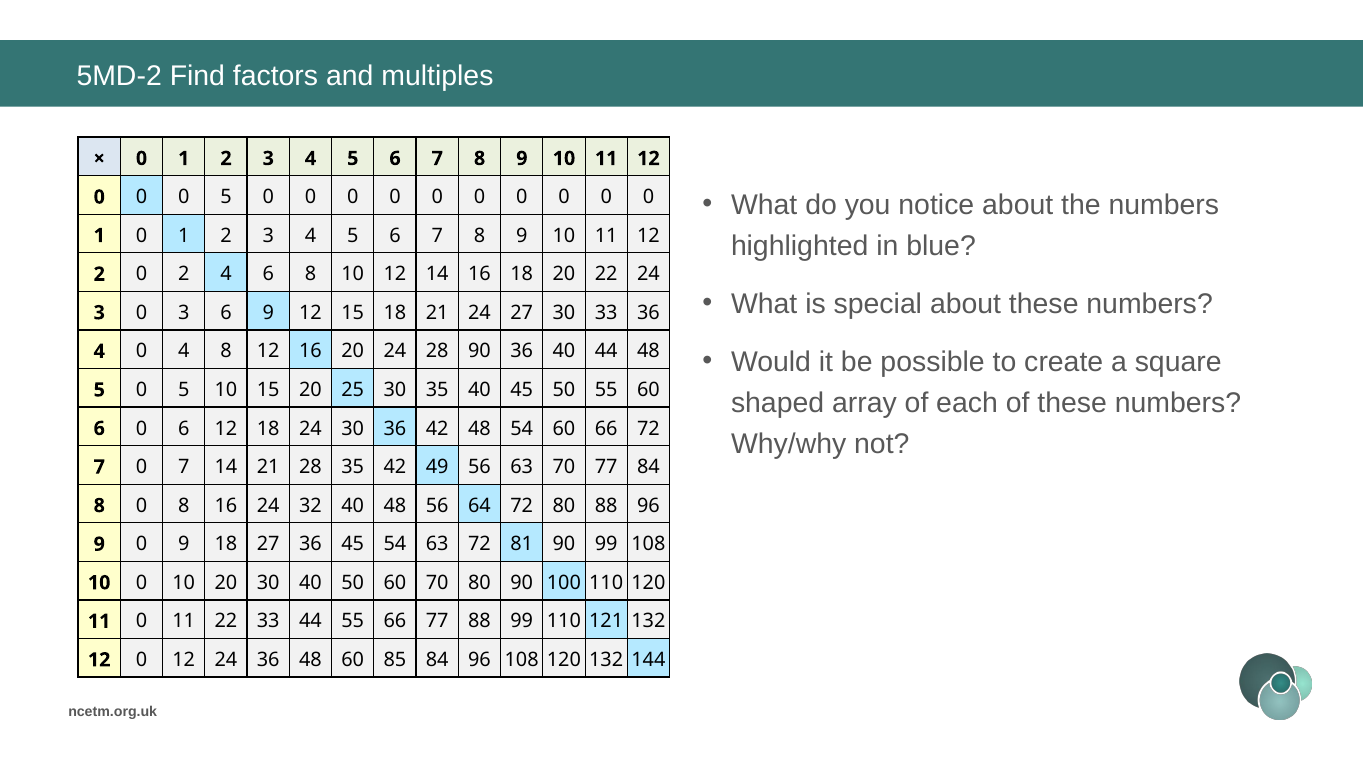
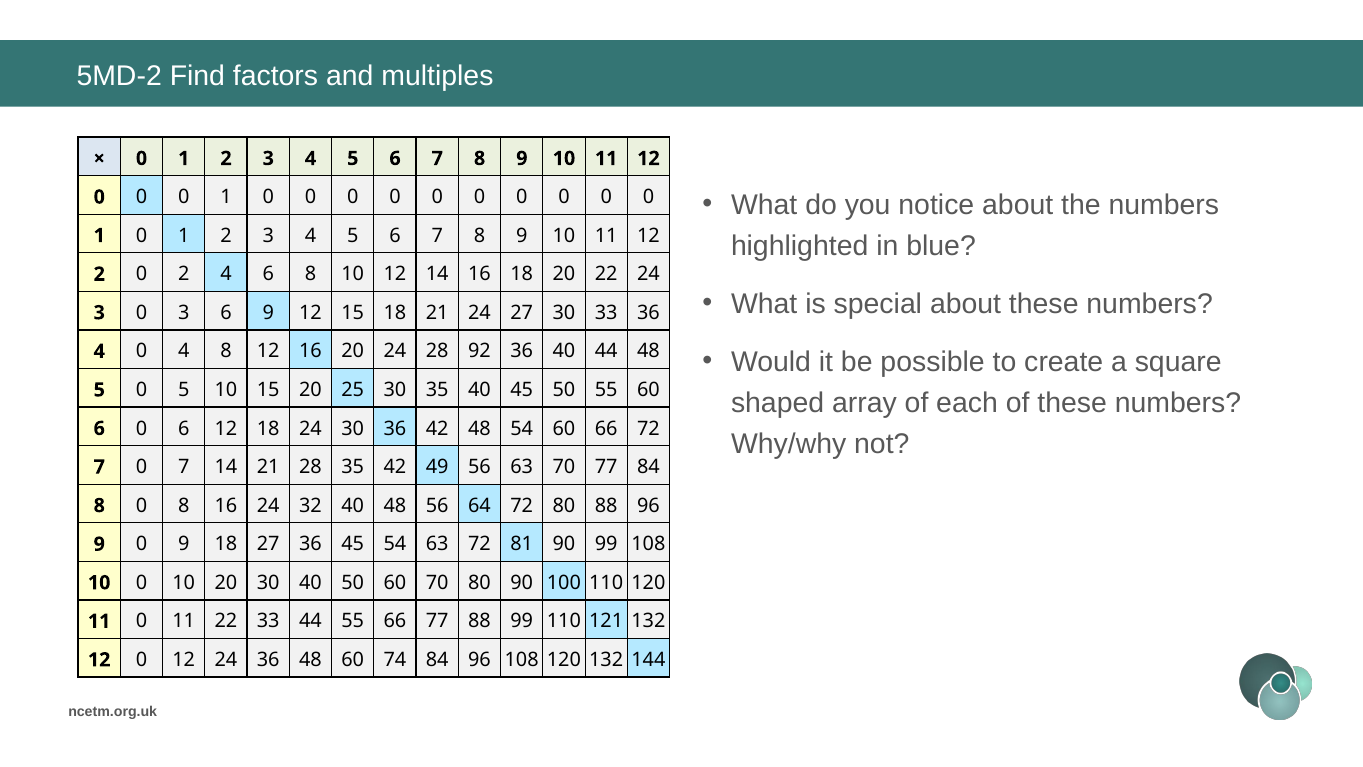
5 at (226, 197): 5 -> 1
28 90: 90 -> 92
85: 85 -> 74
